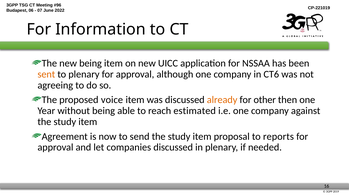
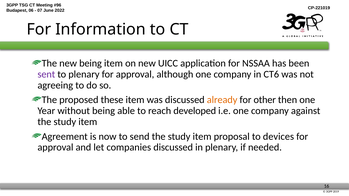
sent colour: orange -> purple
voice: voice -> these
estimated: estimated -> developed
reports: reports -> devices
